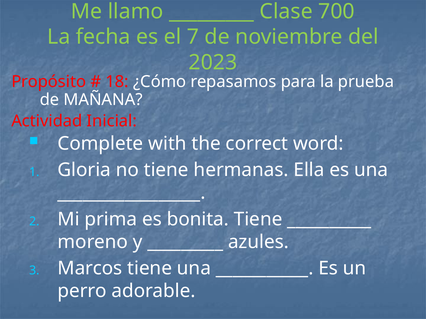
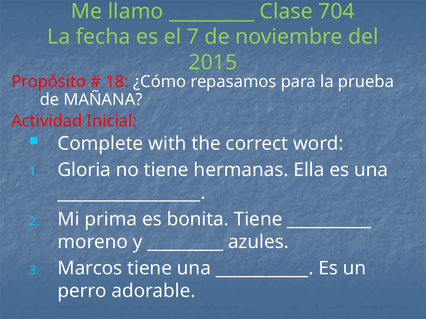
700: 700 -> 704
2023: 2023 -> 2015
